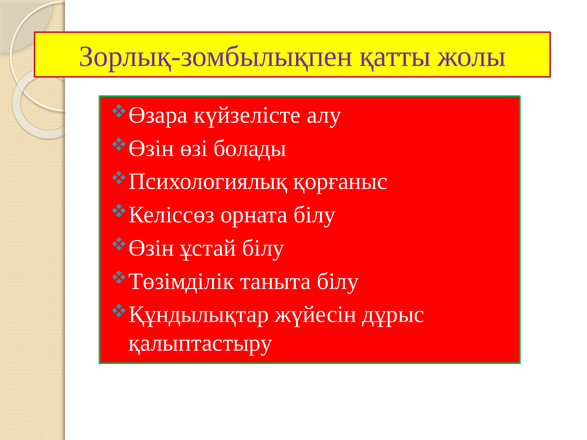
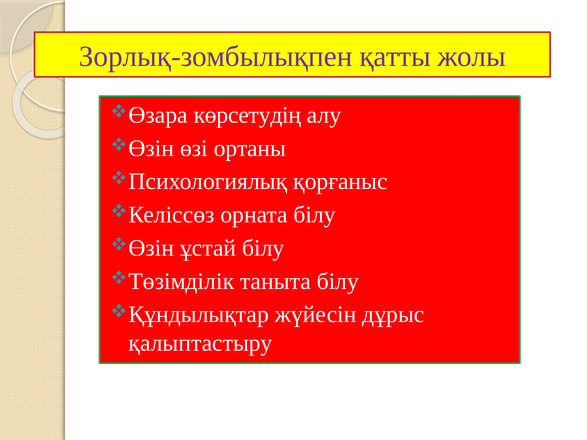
күйзелісте: күйзелісте -> көрсетудің
болады: болады -> ортаны
